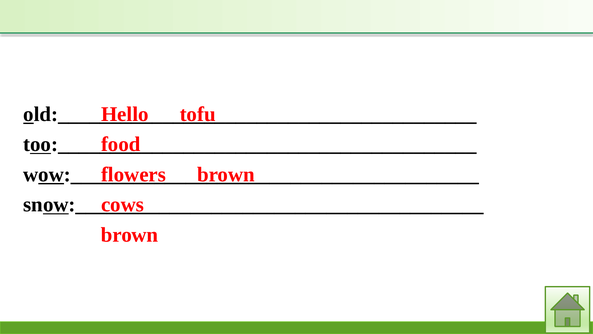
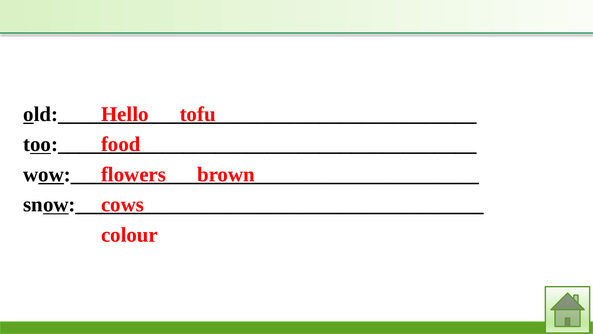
brown at (130, 234): brown -> colour
